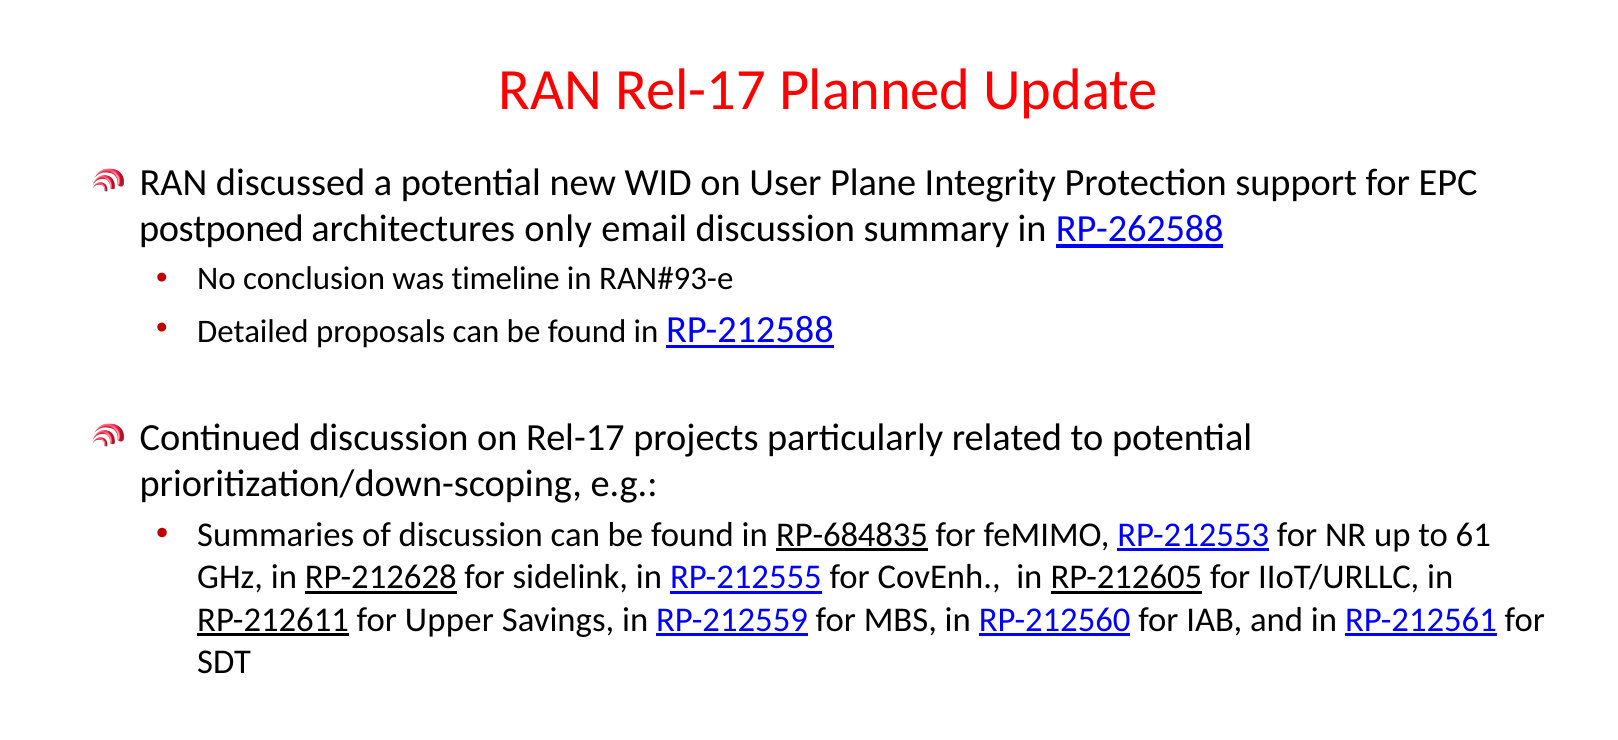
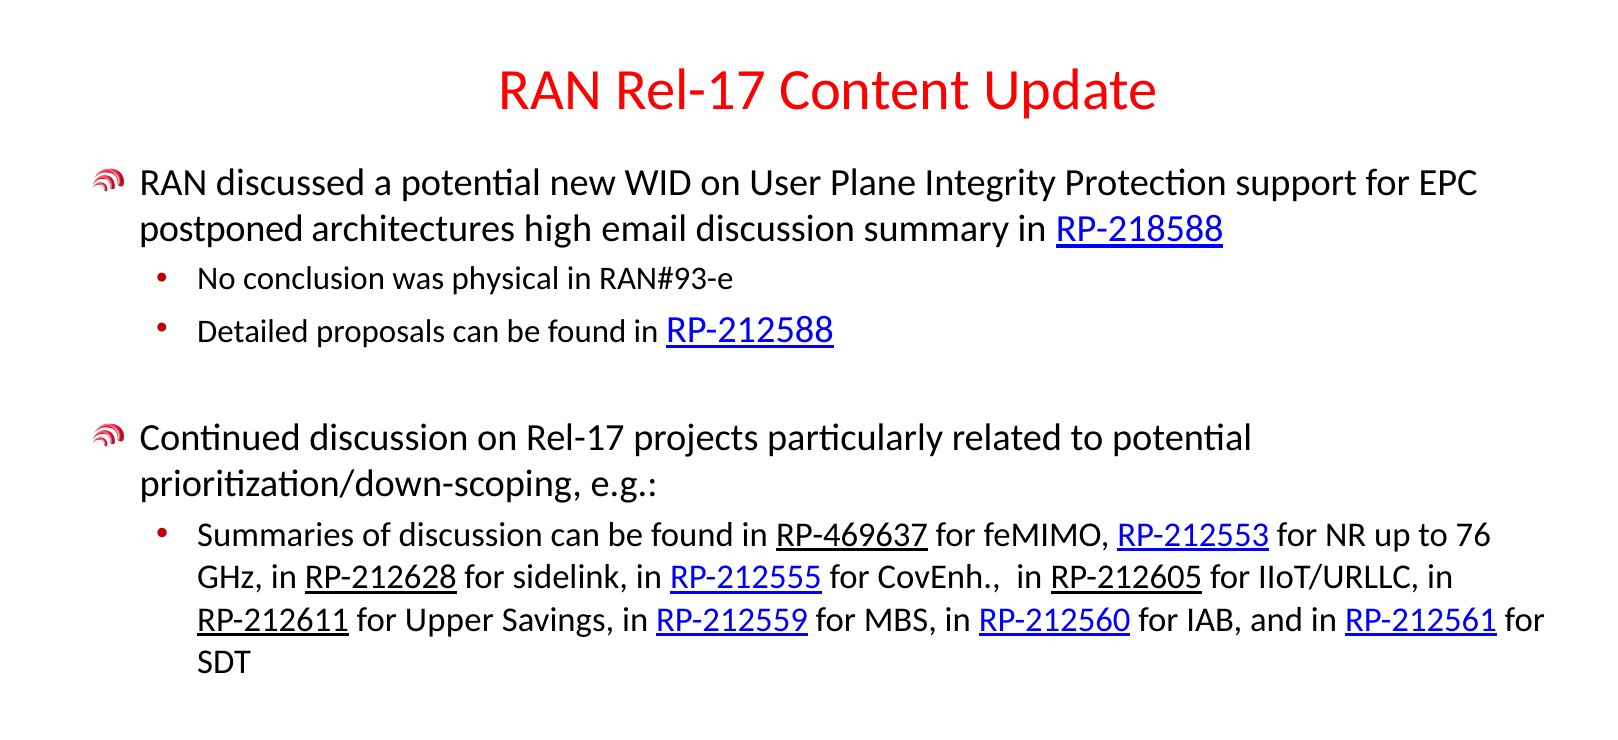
Planned: Planned -> Content
only: only -> high
RP-262588: RP-262588 -> RP-218588
timeline: timeline -> physical
RP-684835: RP-684835 -> RP-469637
61: 61 -> 76
